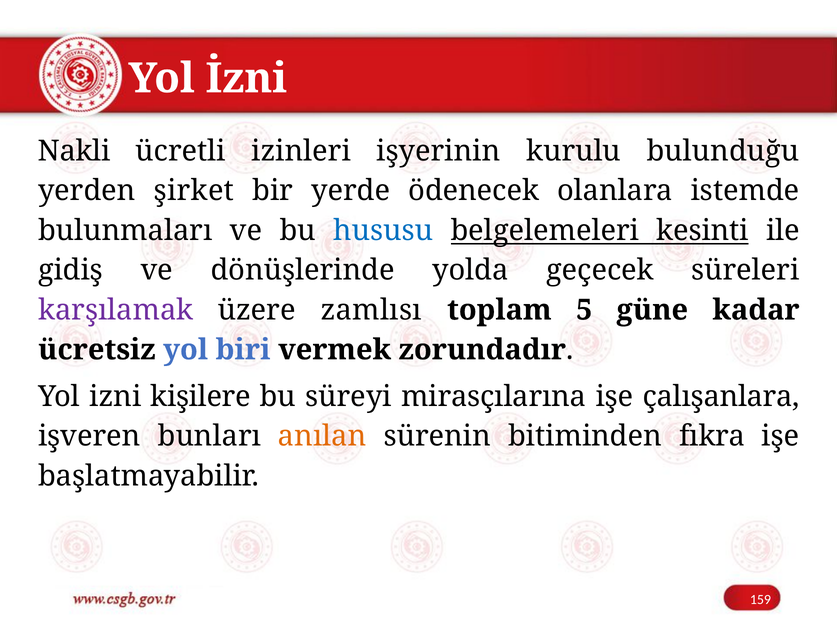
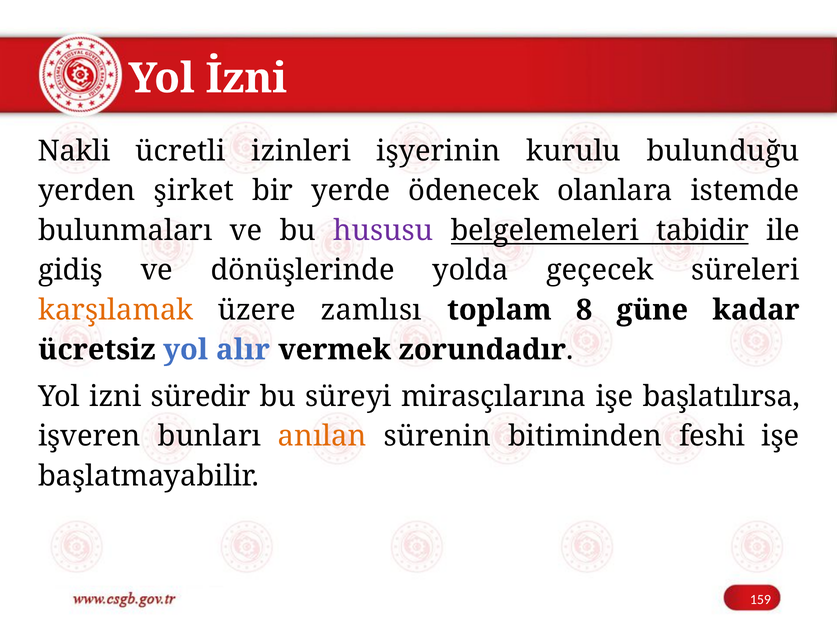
hususu colour: blue -> purple
kesinti: kesinti -> tabidir
karşılamak colour: purple -> orange
5: 5 -> 8
biri: biri -> alır
kişilere: kişilere -> süredir
çalışanlara: çalışanlara -> başlatılırsa
fıkra: fıkra -> feshi
